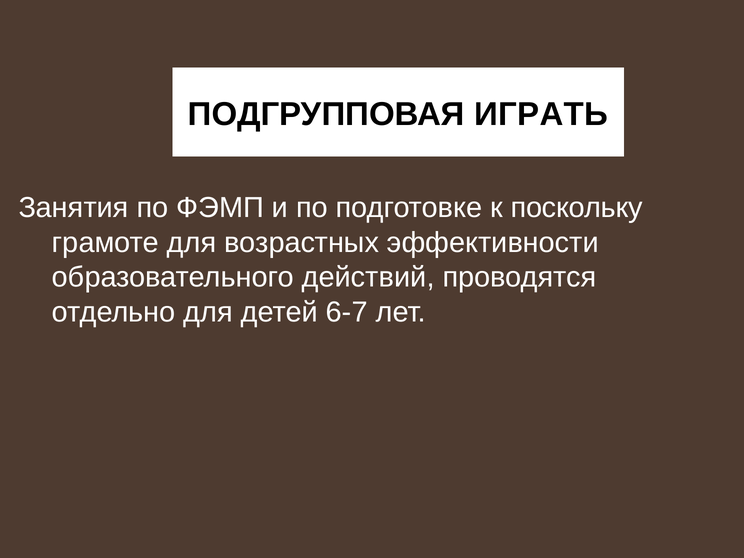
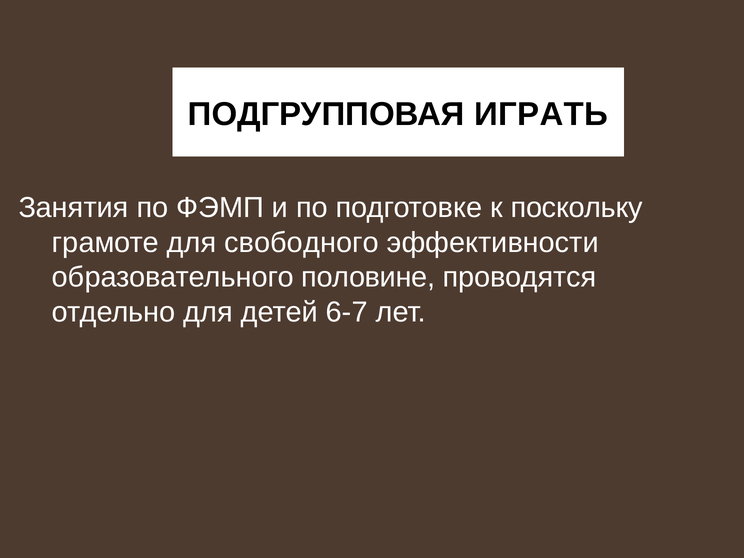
возрастных: возрастных -> свободного
действий: действий -> половине
